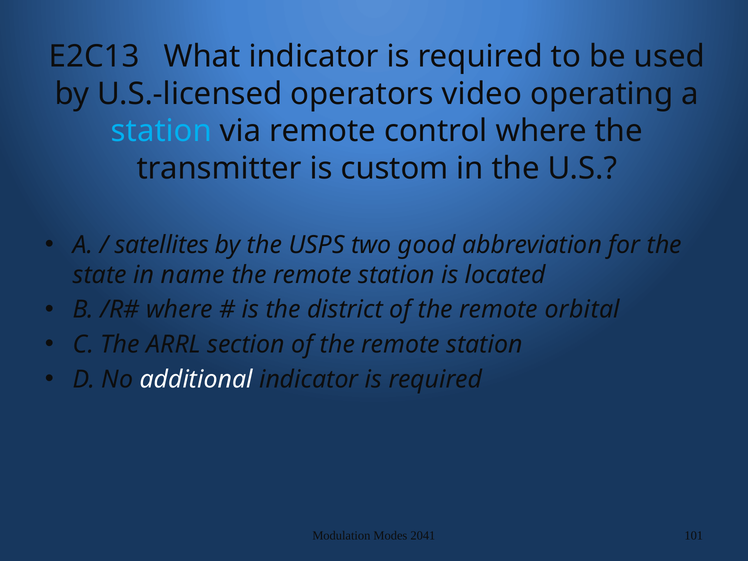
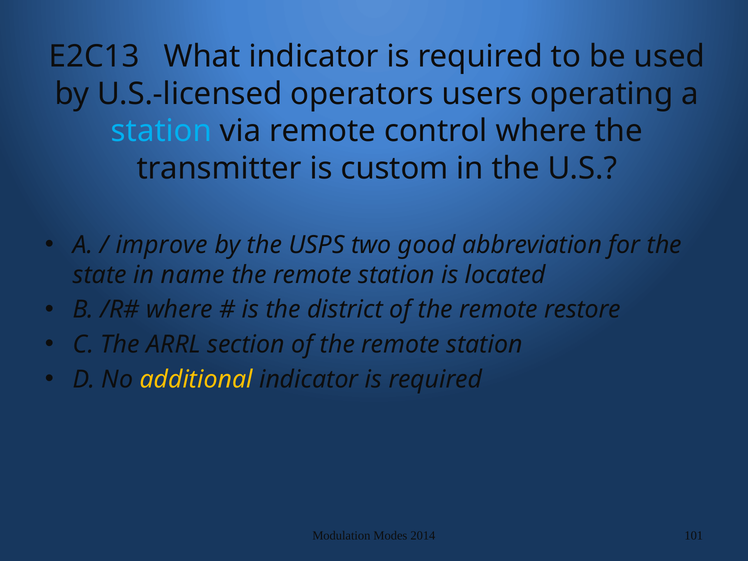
video: video -> users
satellites: satellites -> improve
orbital: orbital -> restore
additional colour: white -> yellow
2041: 2041 -> 2014
